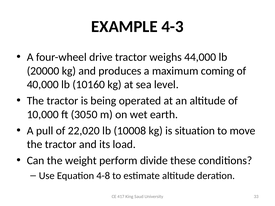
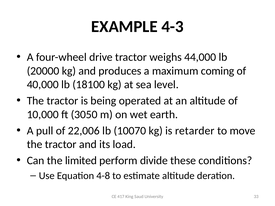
10160: 10160 -> 18100
22,020: 22,020 -> 22,006
10008: 10008 -> 10070
situation: situation -> retarder
weight: weight -> limited
